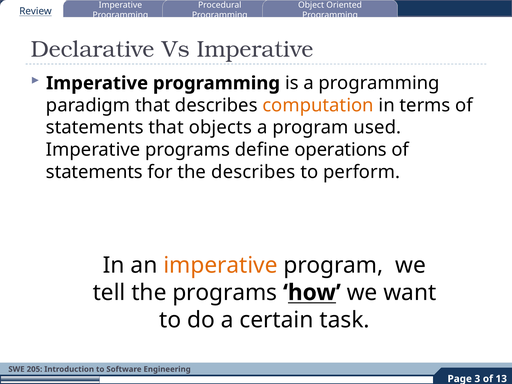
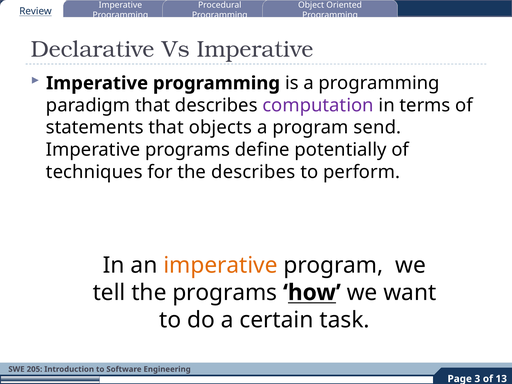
computation colour: orange -> purple
used: used -> send
operations: operations -> potentially
statements at (94, 172): statements -> techniques
